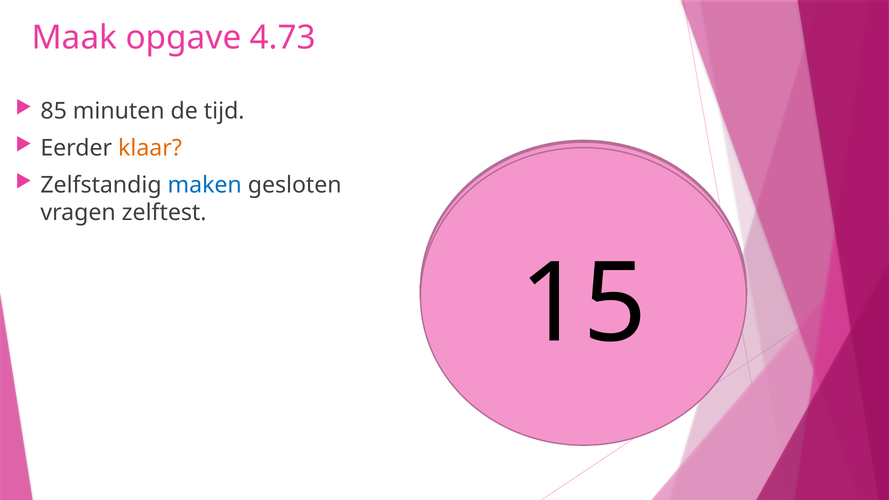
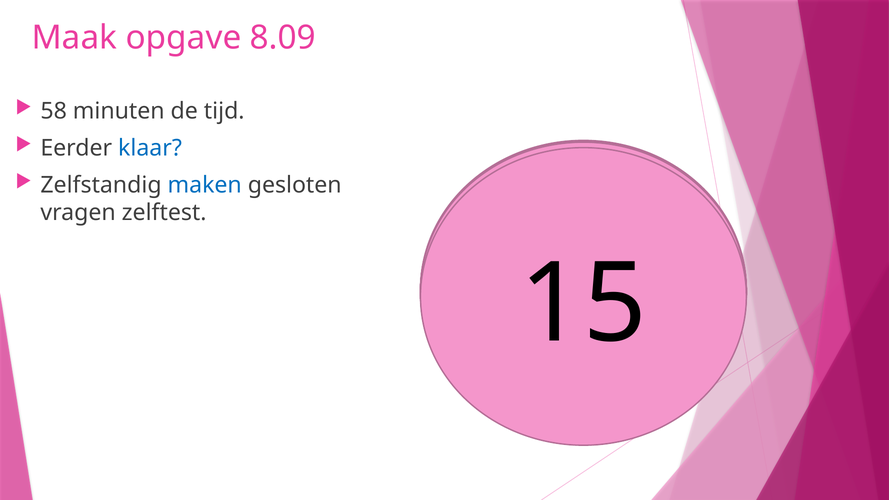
4.73: 4.73 -> 8.09
85: 85 -> 58
klaar colour: orange -> blue
